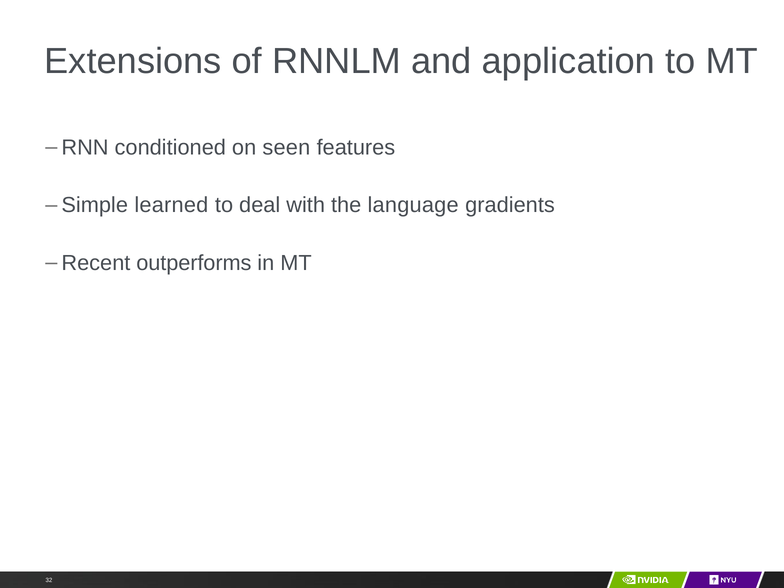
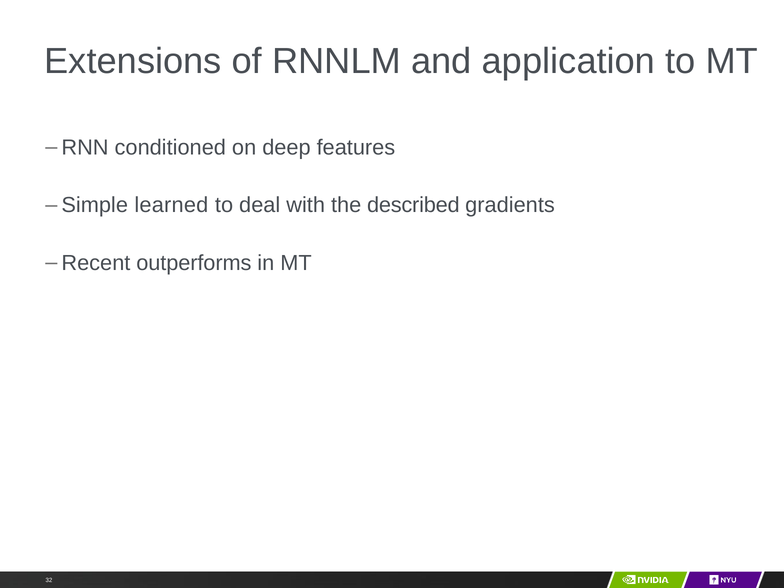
seen: seen -> deep
language: language -> described
